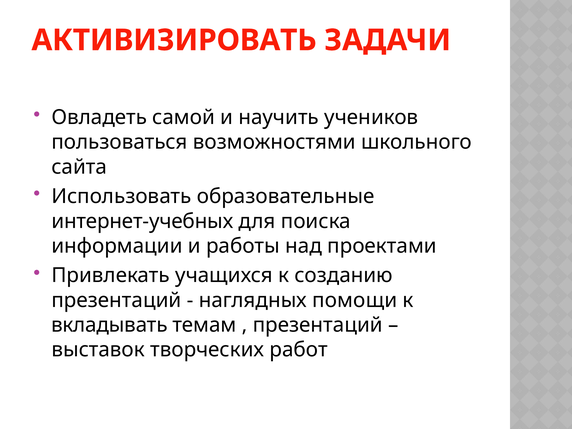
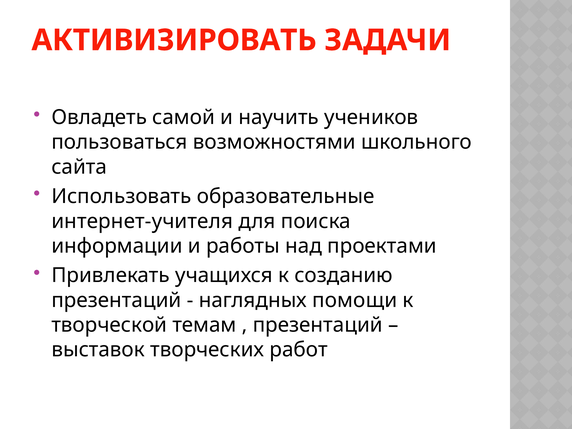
интернет-учебных: интернет-учебных -> интернет-учителя
вкладывать: вкладывать -> творческой
